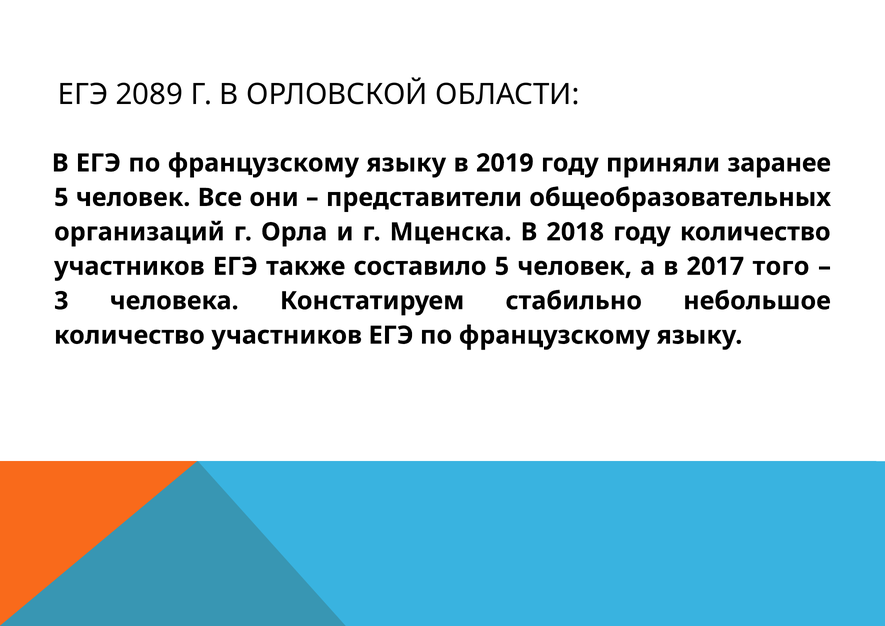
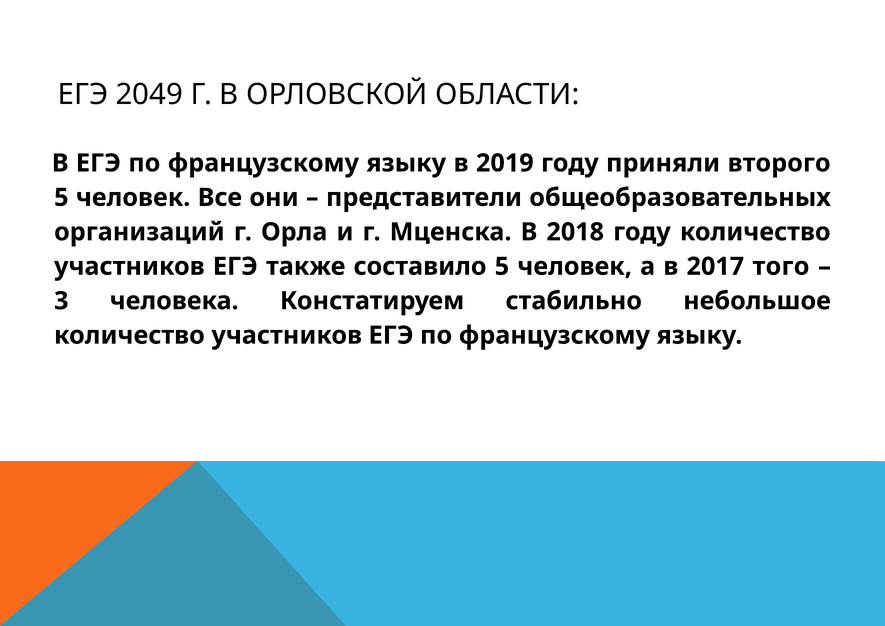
2089: 2089 -> 2049
заранее: заранее -> второго
